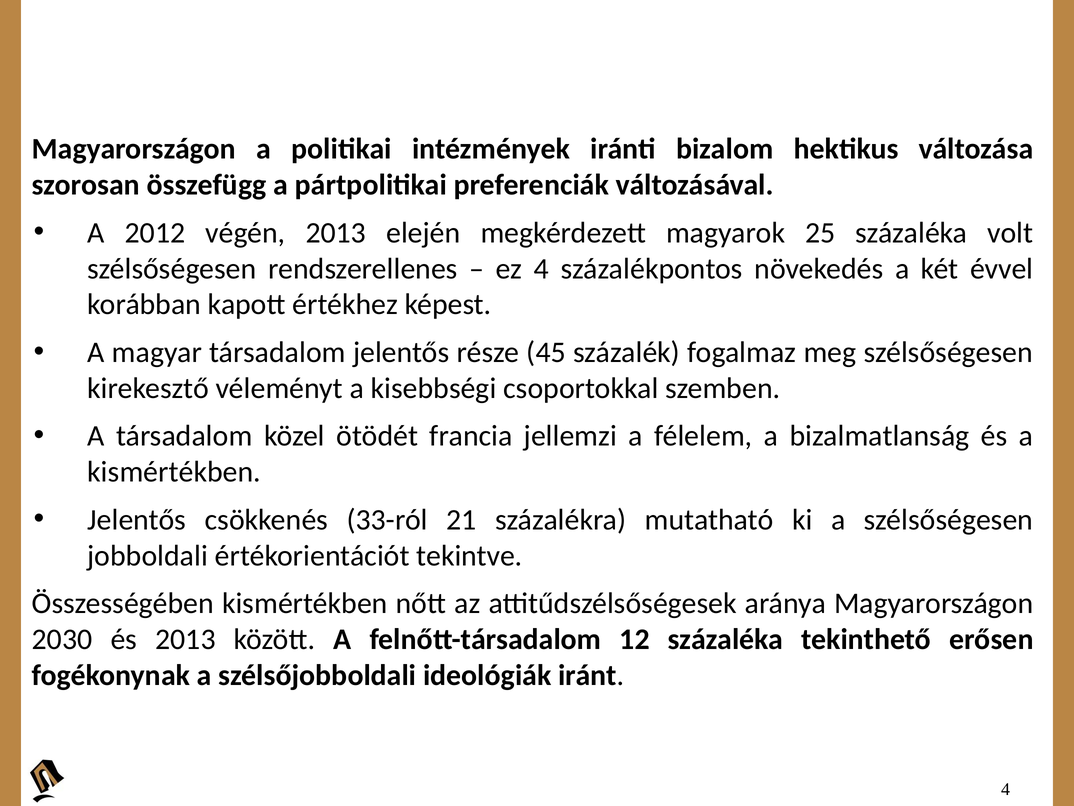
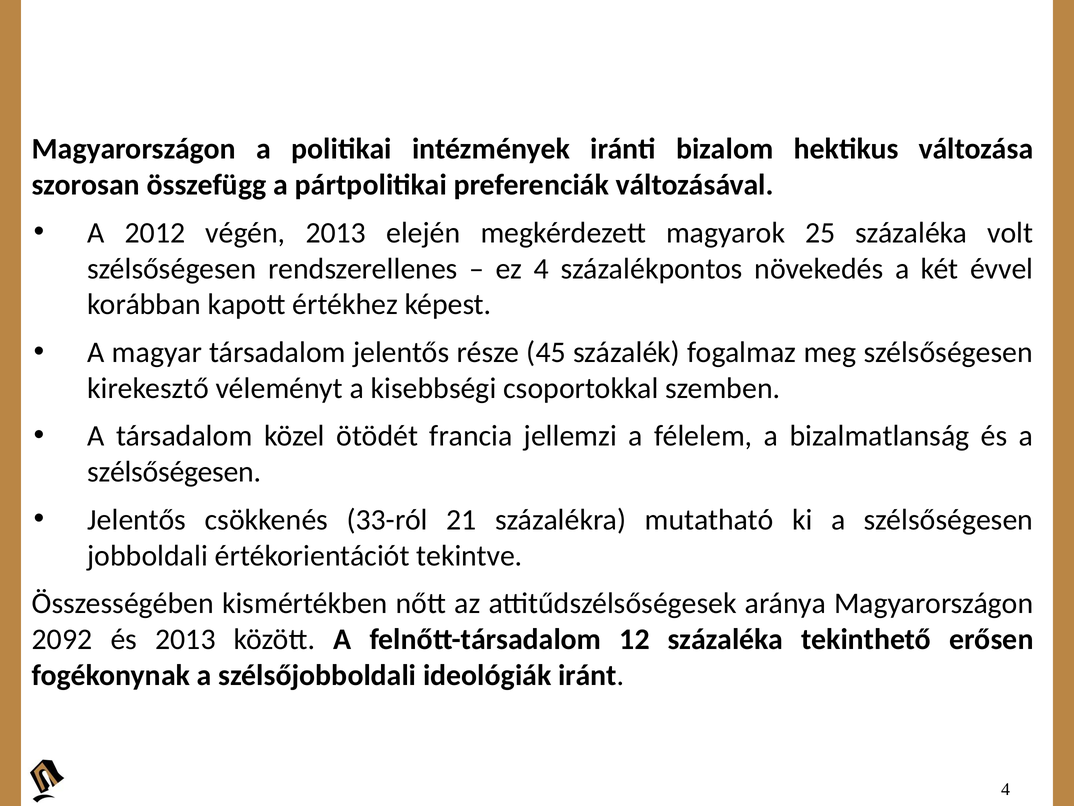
kismértékben at (174, 472): kismértékben -> szélsőségesen
2030: 2030 -> 2092
